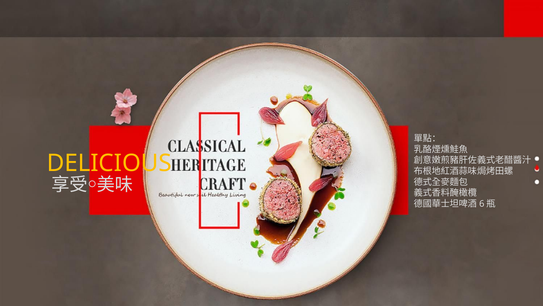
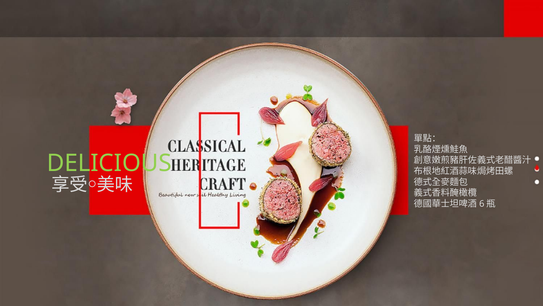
DELICIOUS colour: yellow -> light green
